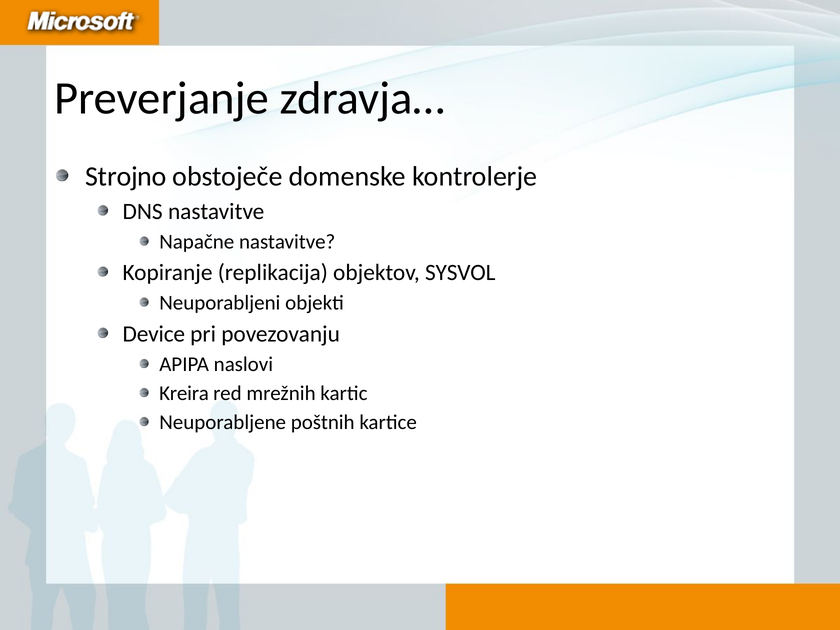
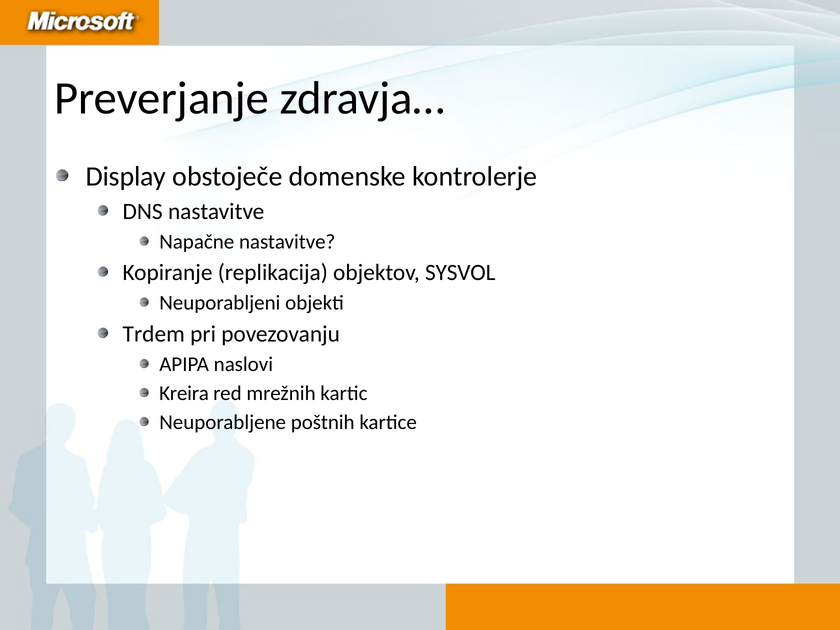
Strojno: Strojno -> Display
Device: Device -> Trdem
